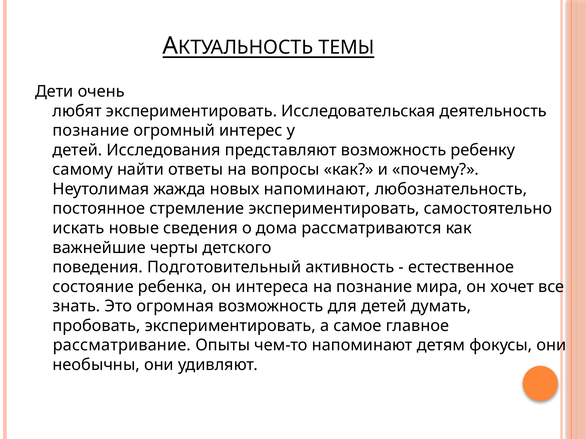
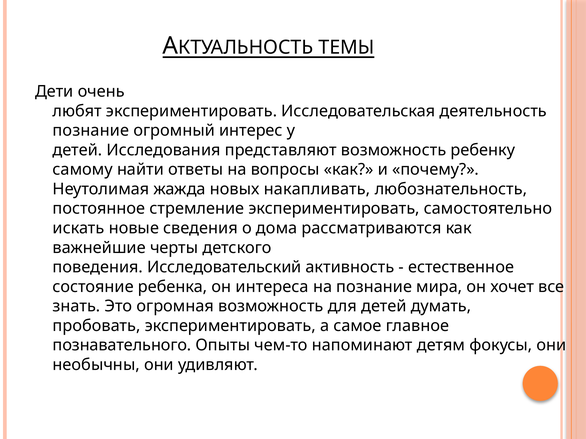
новых напоминают: напоминают -> накапливать
Подготовительный: Подготовительный -> Исследовательский
рассматривание: рассматривание -> познавательного
